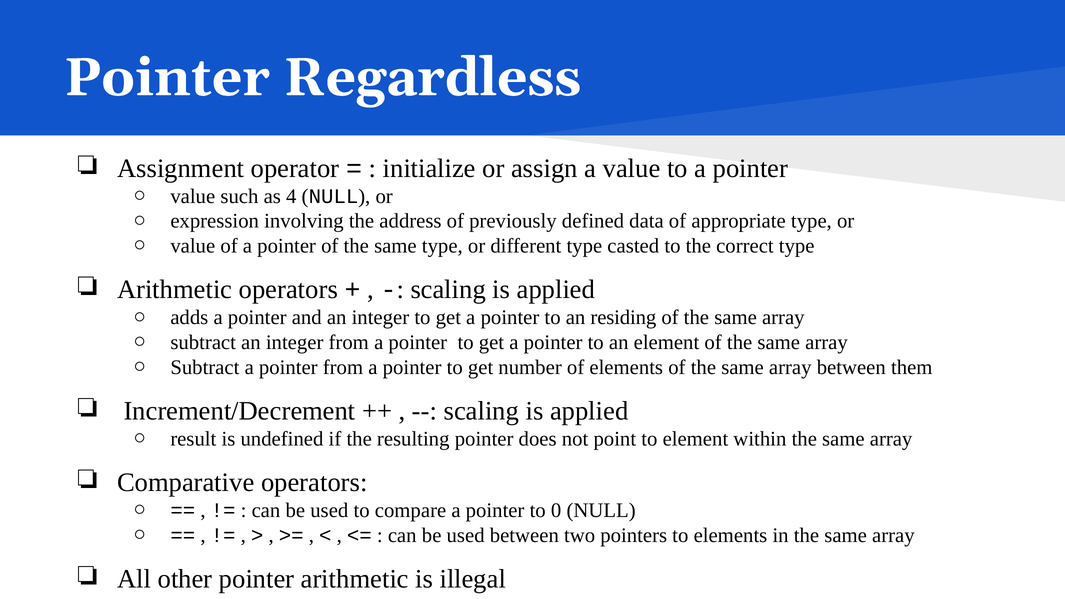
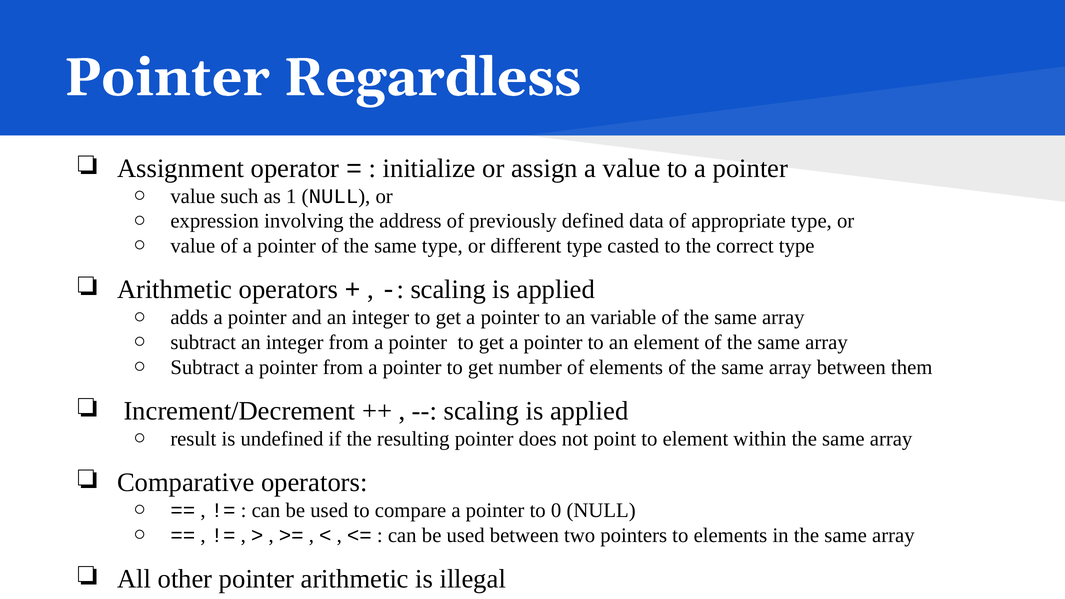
4: 4 -> 1
residing: residing -> variable
